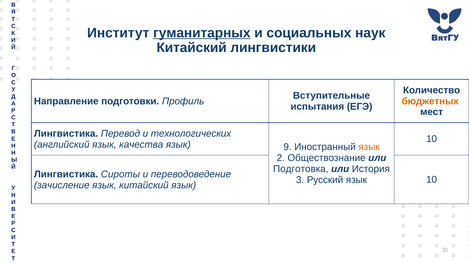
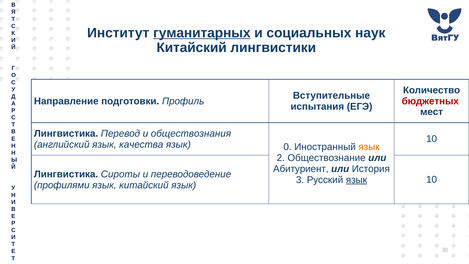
бюджетных colour: orange -> red
технологических: технологических -> обществознания
9: 9 -> 0
Подготовка: Подготовка -> Абитуриент
язык at (356, 180) underline: none -> present
зачисление: зачисление -> профилями
